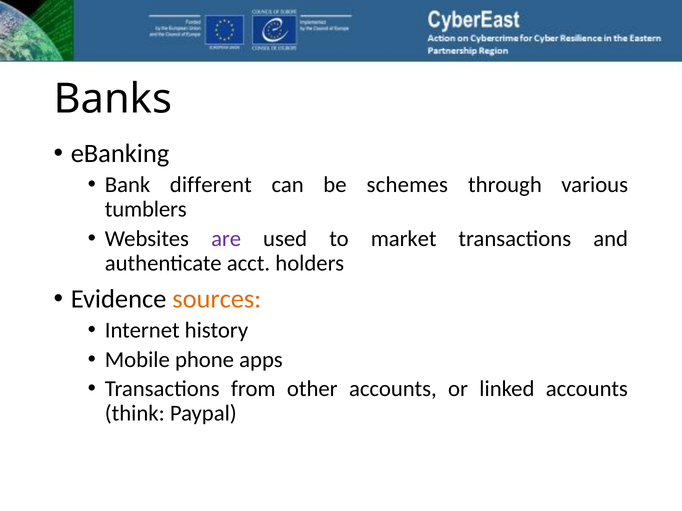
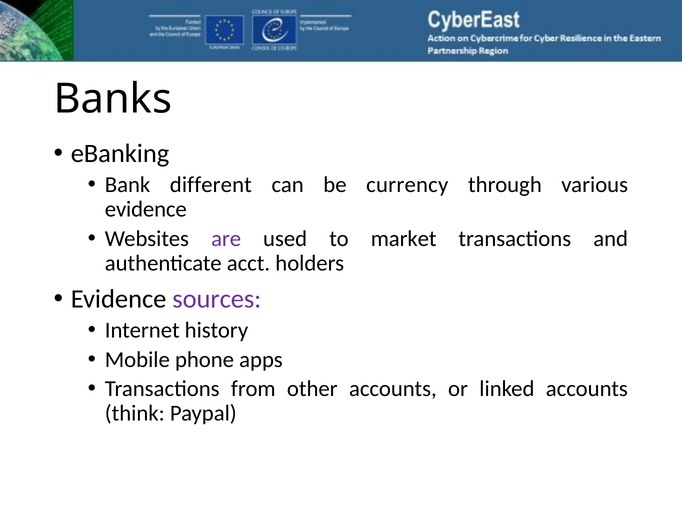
schemes: schemes -> currency
tumblers at (146, 210): tumblers -> evidence
sources colour: orange -> purple
